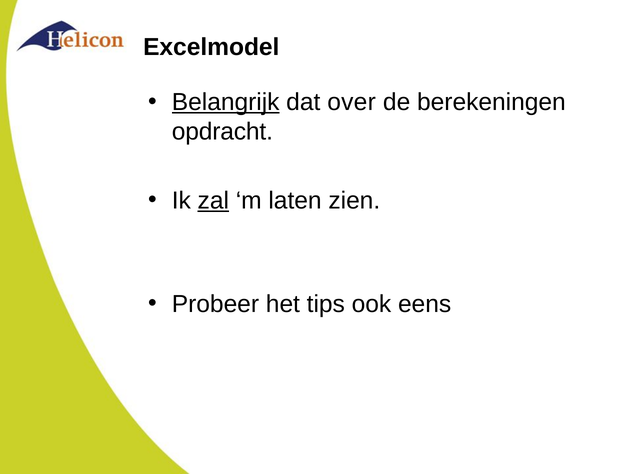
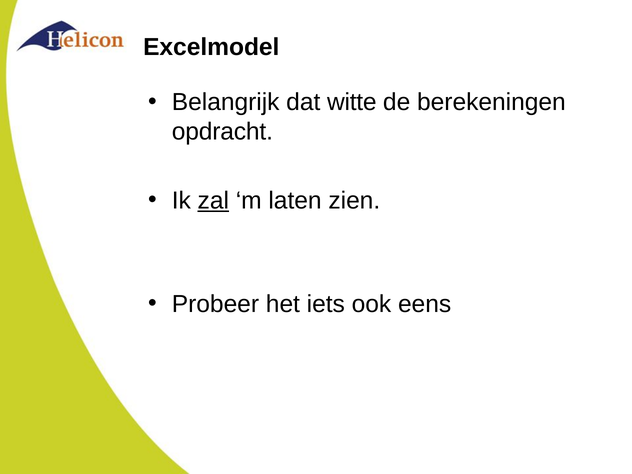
Belangrijk underline: present -> none
over: over -> witte
tips: tips -> iets
